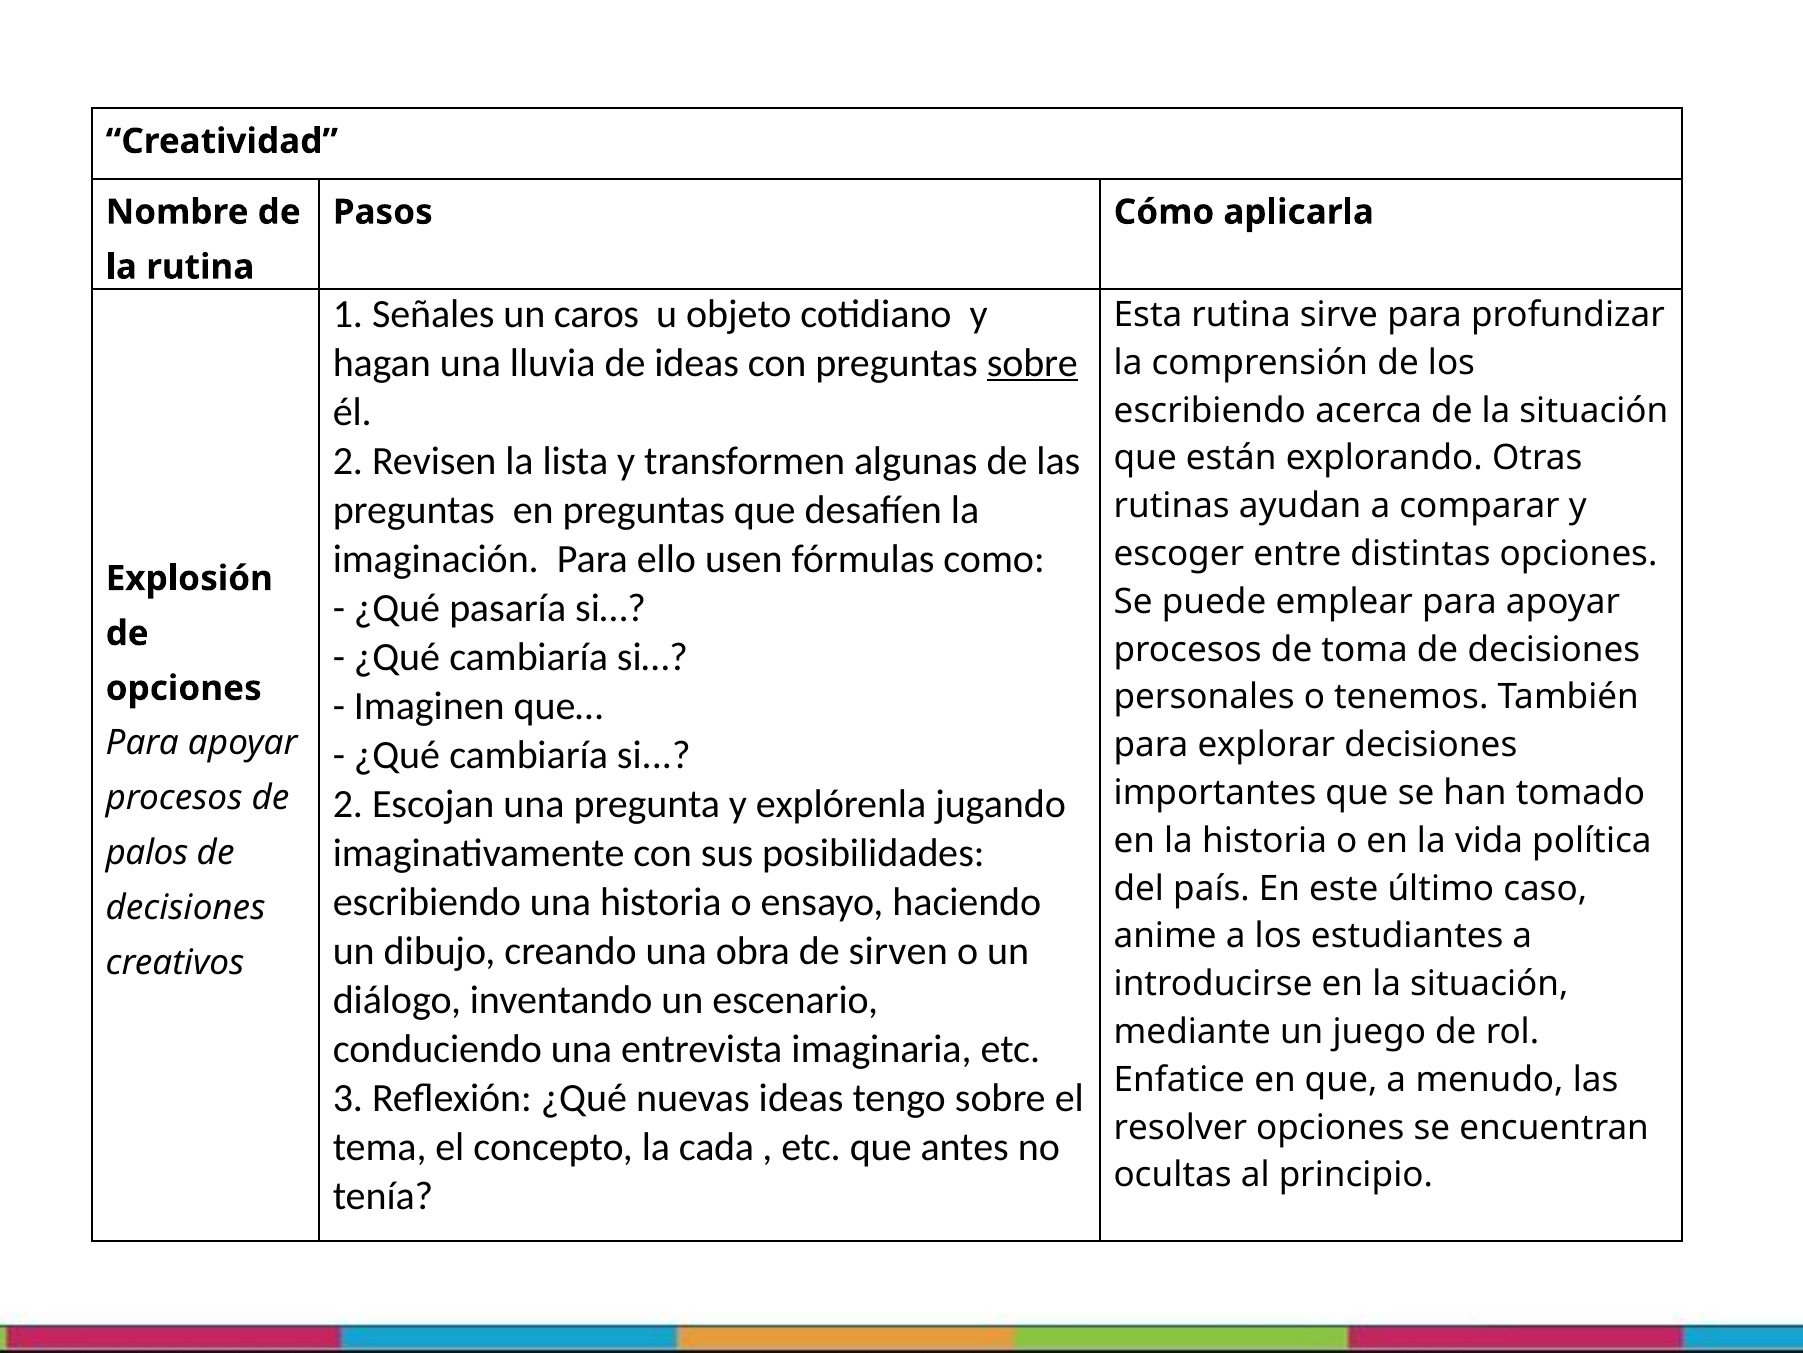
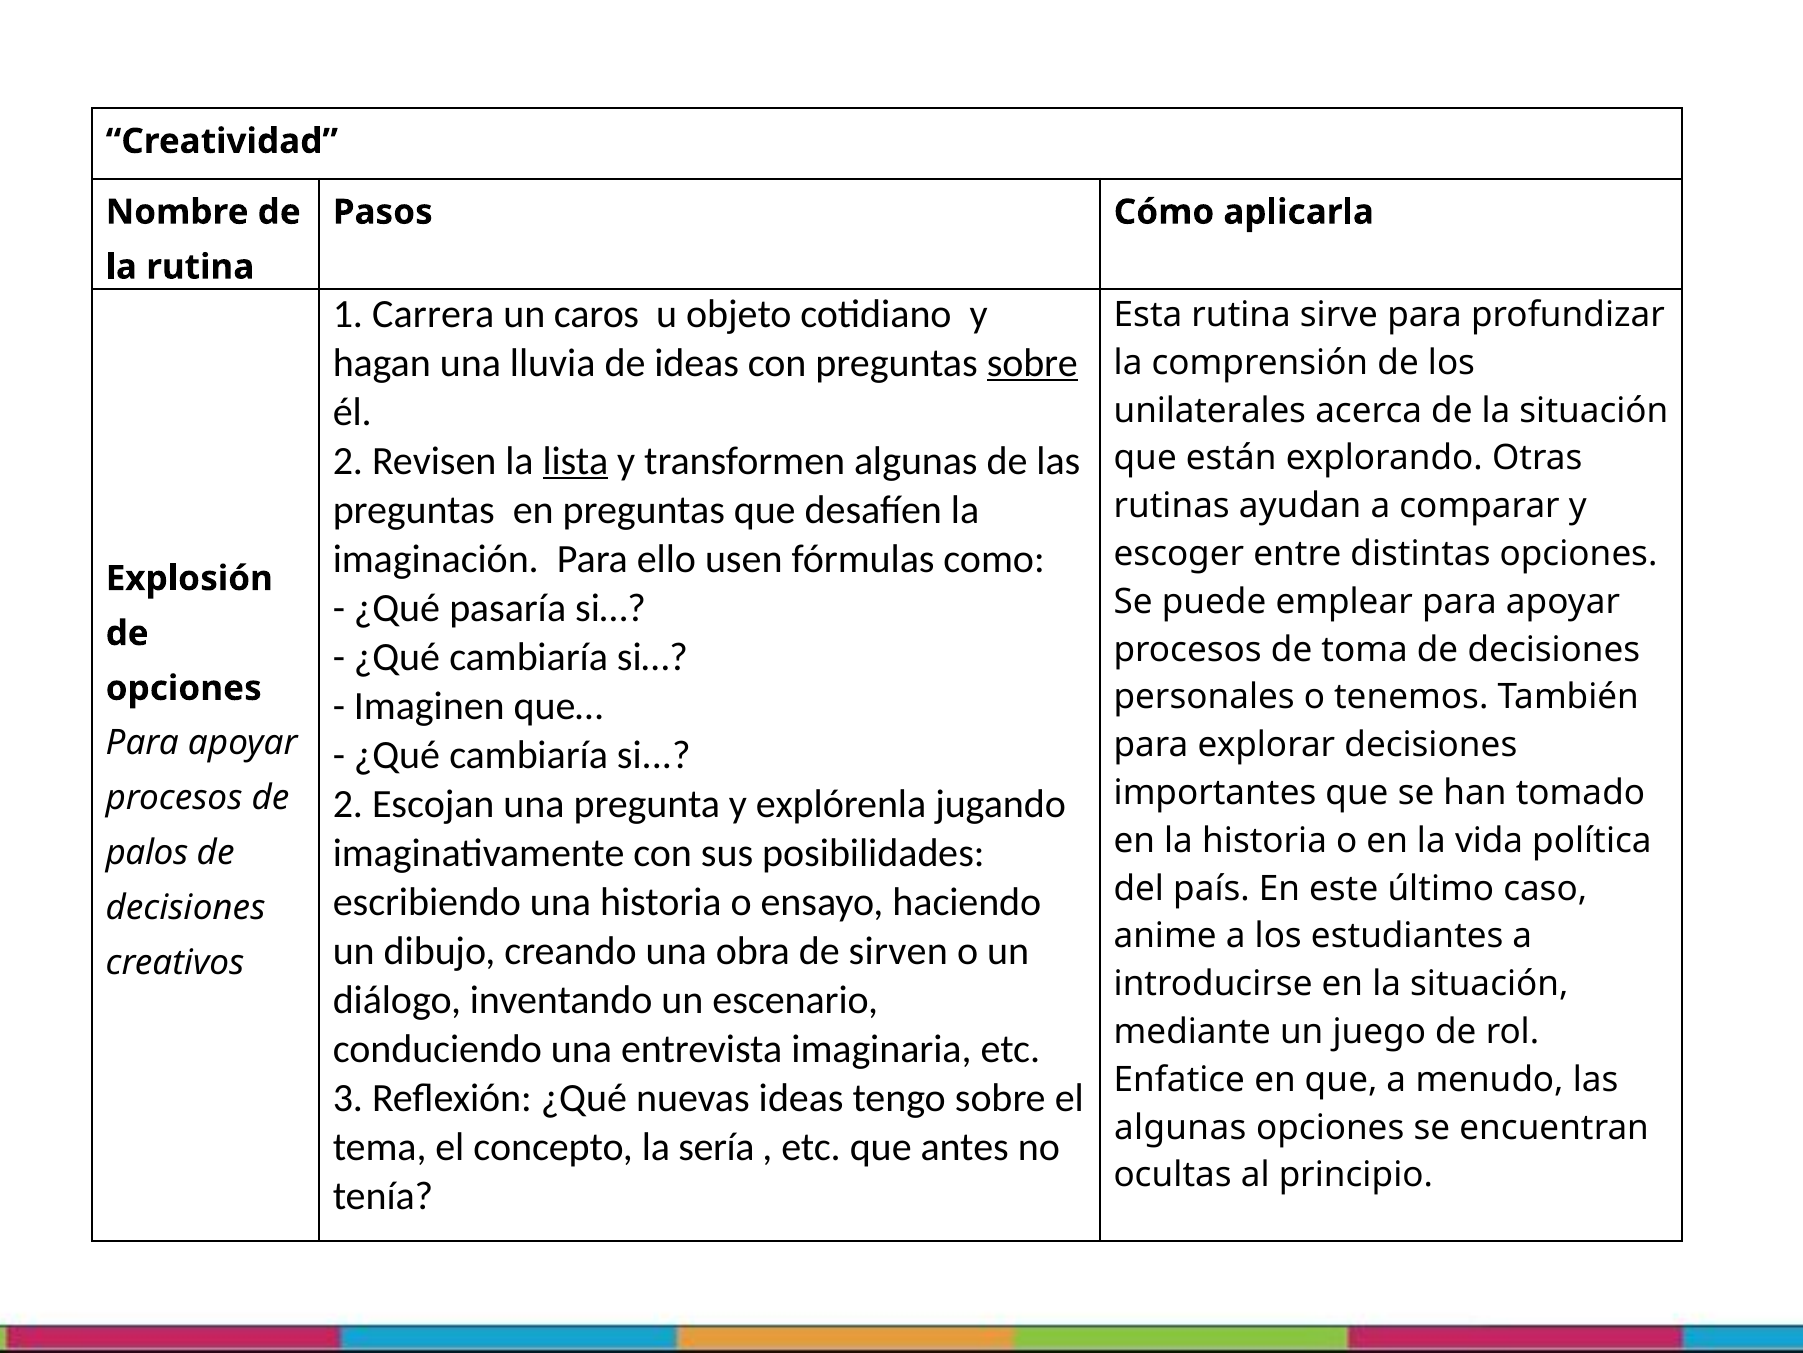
Señales: Señales -> Carrera
escribiendo at (1210, 410): escribiendo -> unilaterales
lista underline: none -> present
resolver at (1180, 1127): resolver -> algunas
cada: cada -> sería
